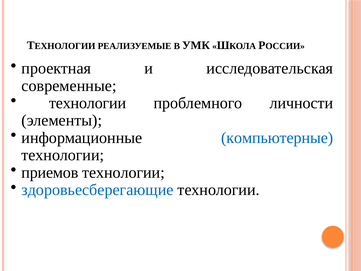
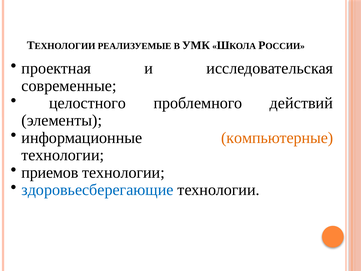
технологии at (88, 103): технологии -> целостного
личности: личности -> действий
компьютерные colour: blue -> orange
